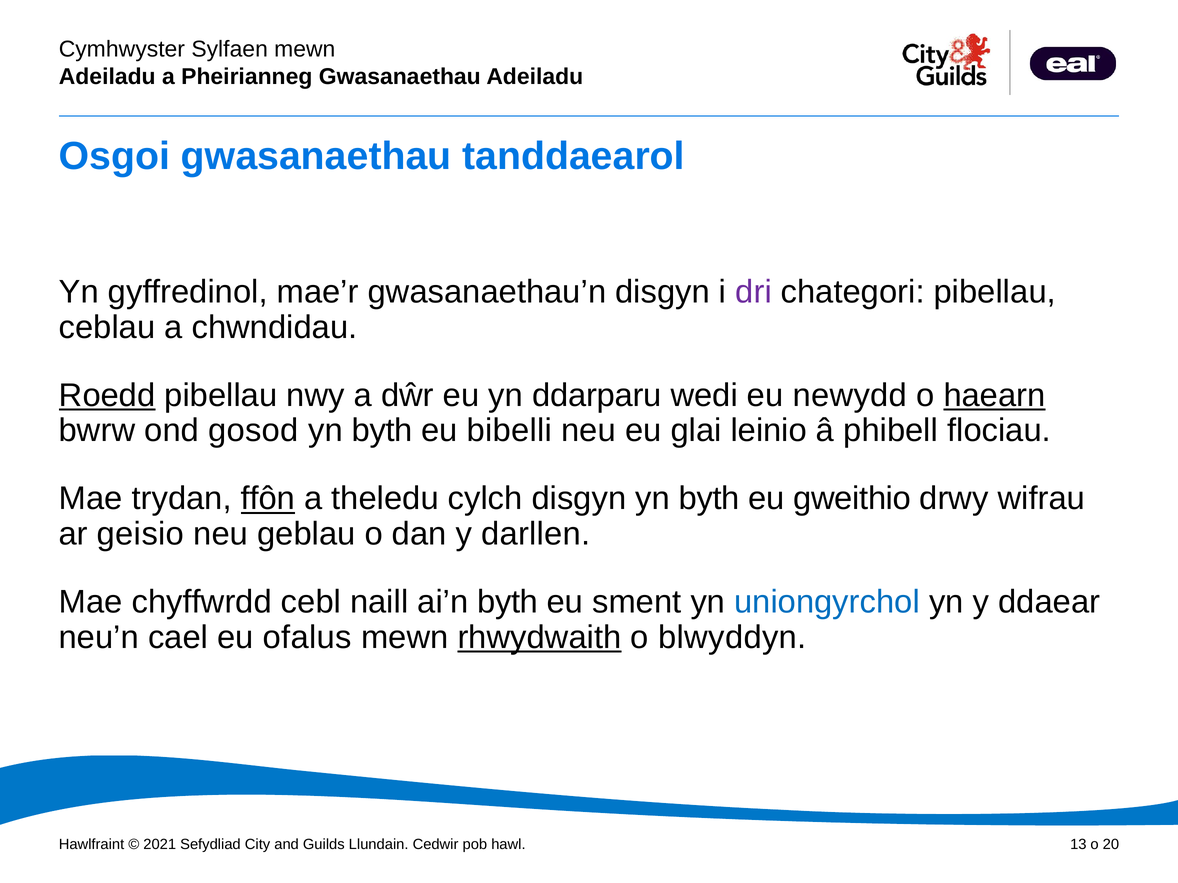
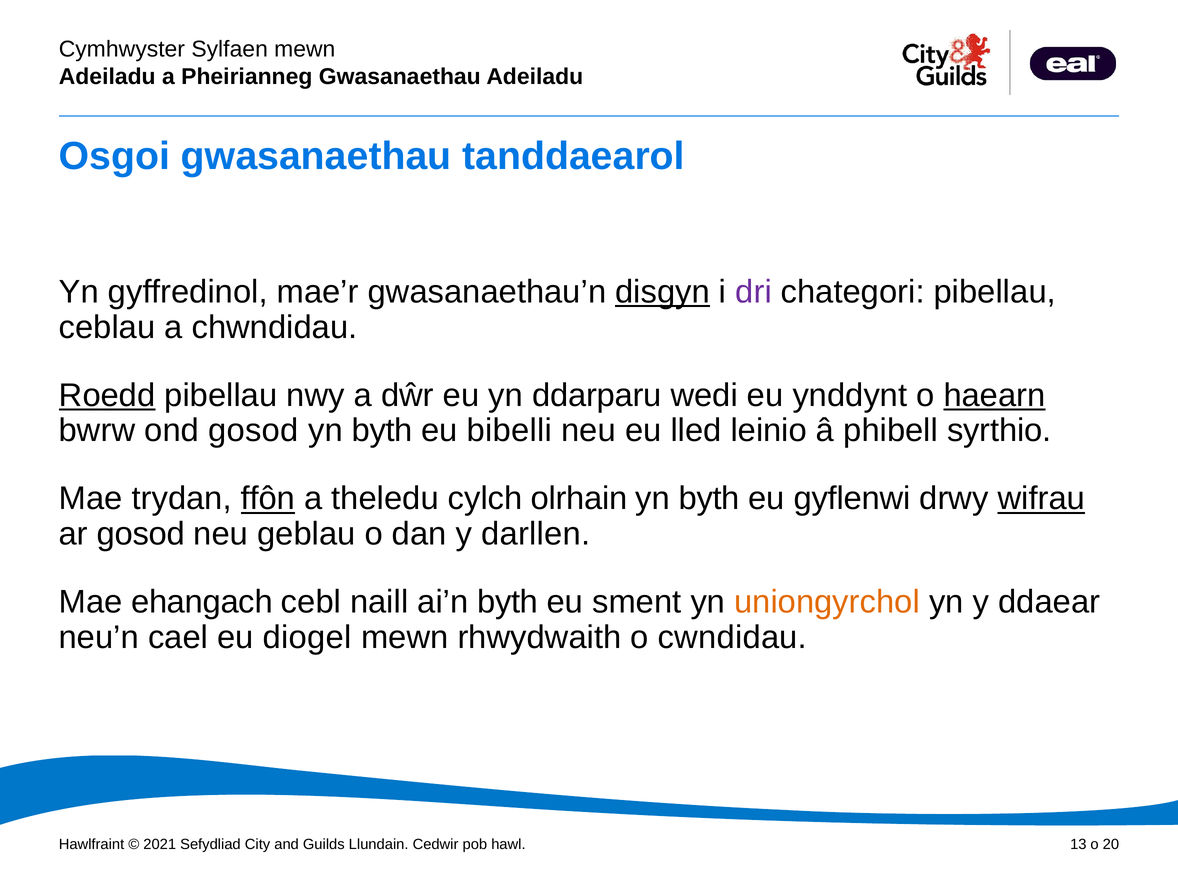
disgyn at (663, 292) underline: none -> present
newydd: newydd -> ynddynt
glai: glai -> lled
flociau: flociau -> syrthio
cylch disgyn: disgyn -> olrhain
gweithio: gweithio -> gyflenwi
wifrau underline: none -> present
ar geisio: geisio -> gosod
chyffwrdd: chyffwrdd -> ehangach
uniongyrchol colour: blue -> orange
ofalus: ofalus -> diogel
rhwydwaith underline: present -> none
blwyddyn: blwyddyn -> cwndidau
